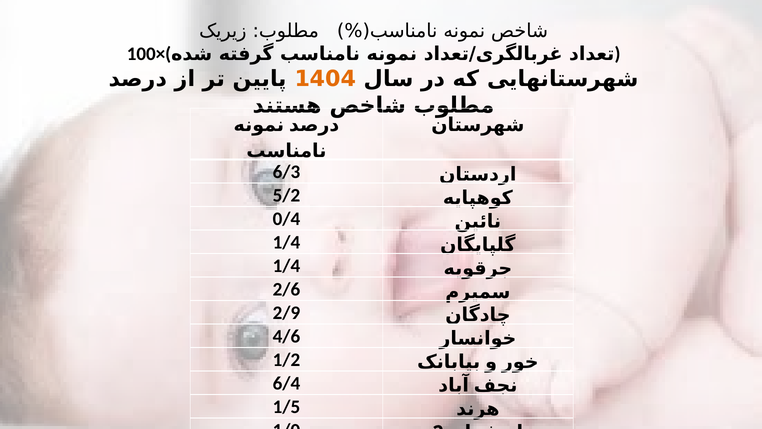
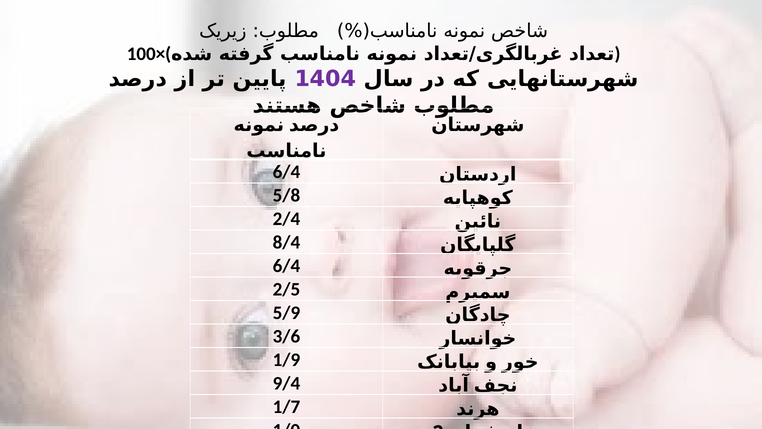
1404 colour: orange -> purple
6/3 at (286, 172): 6/3 -> 6/4
5/2: 5/2 -> 5/8
0/4: 0/4 -> 2/4
1/4 at (286, 242): 1/4 -> 8/4
1/4 at (286, 266): 1/4 -> 6/4
2/6: 2/6 -> 2/5
2/9: 2/9 -> 5/9
4/6: 4/6 -> 3/6
1/2: 1/2 -> 1/9
6/4: 6/4 -> 9/4
1/5: 1/5 -> 1/7
